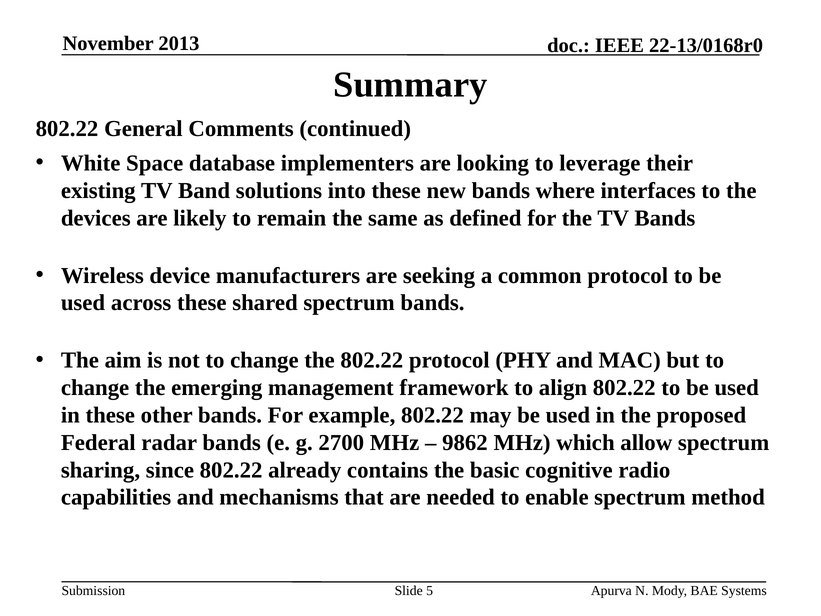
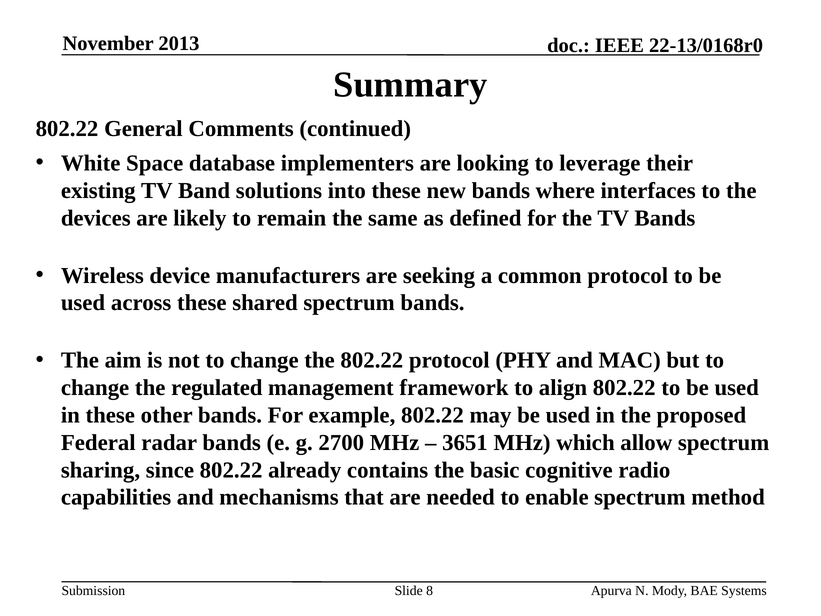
emerging: emerging -> regulated
9862: 9862 -> 3651
5: 5 -> 8
